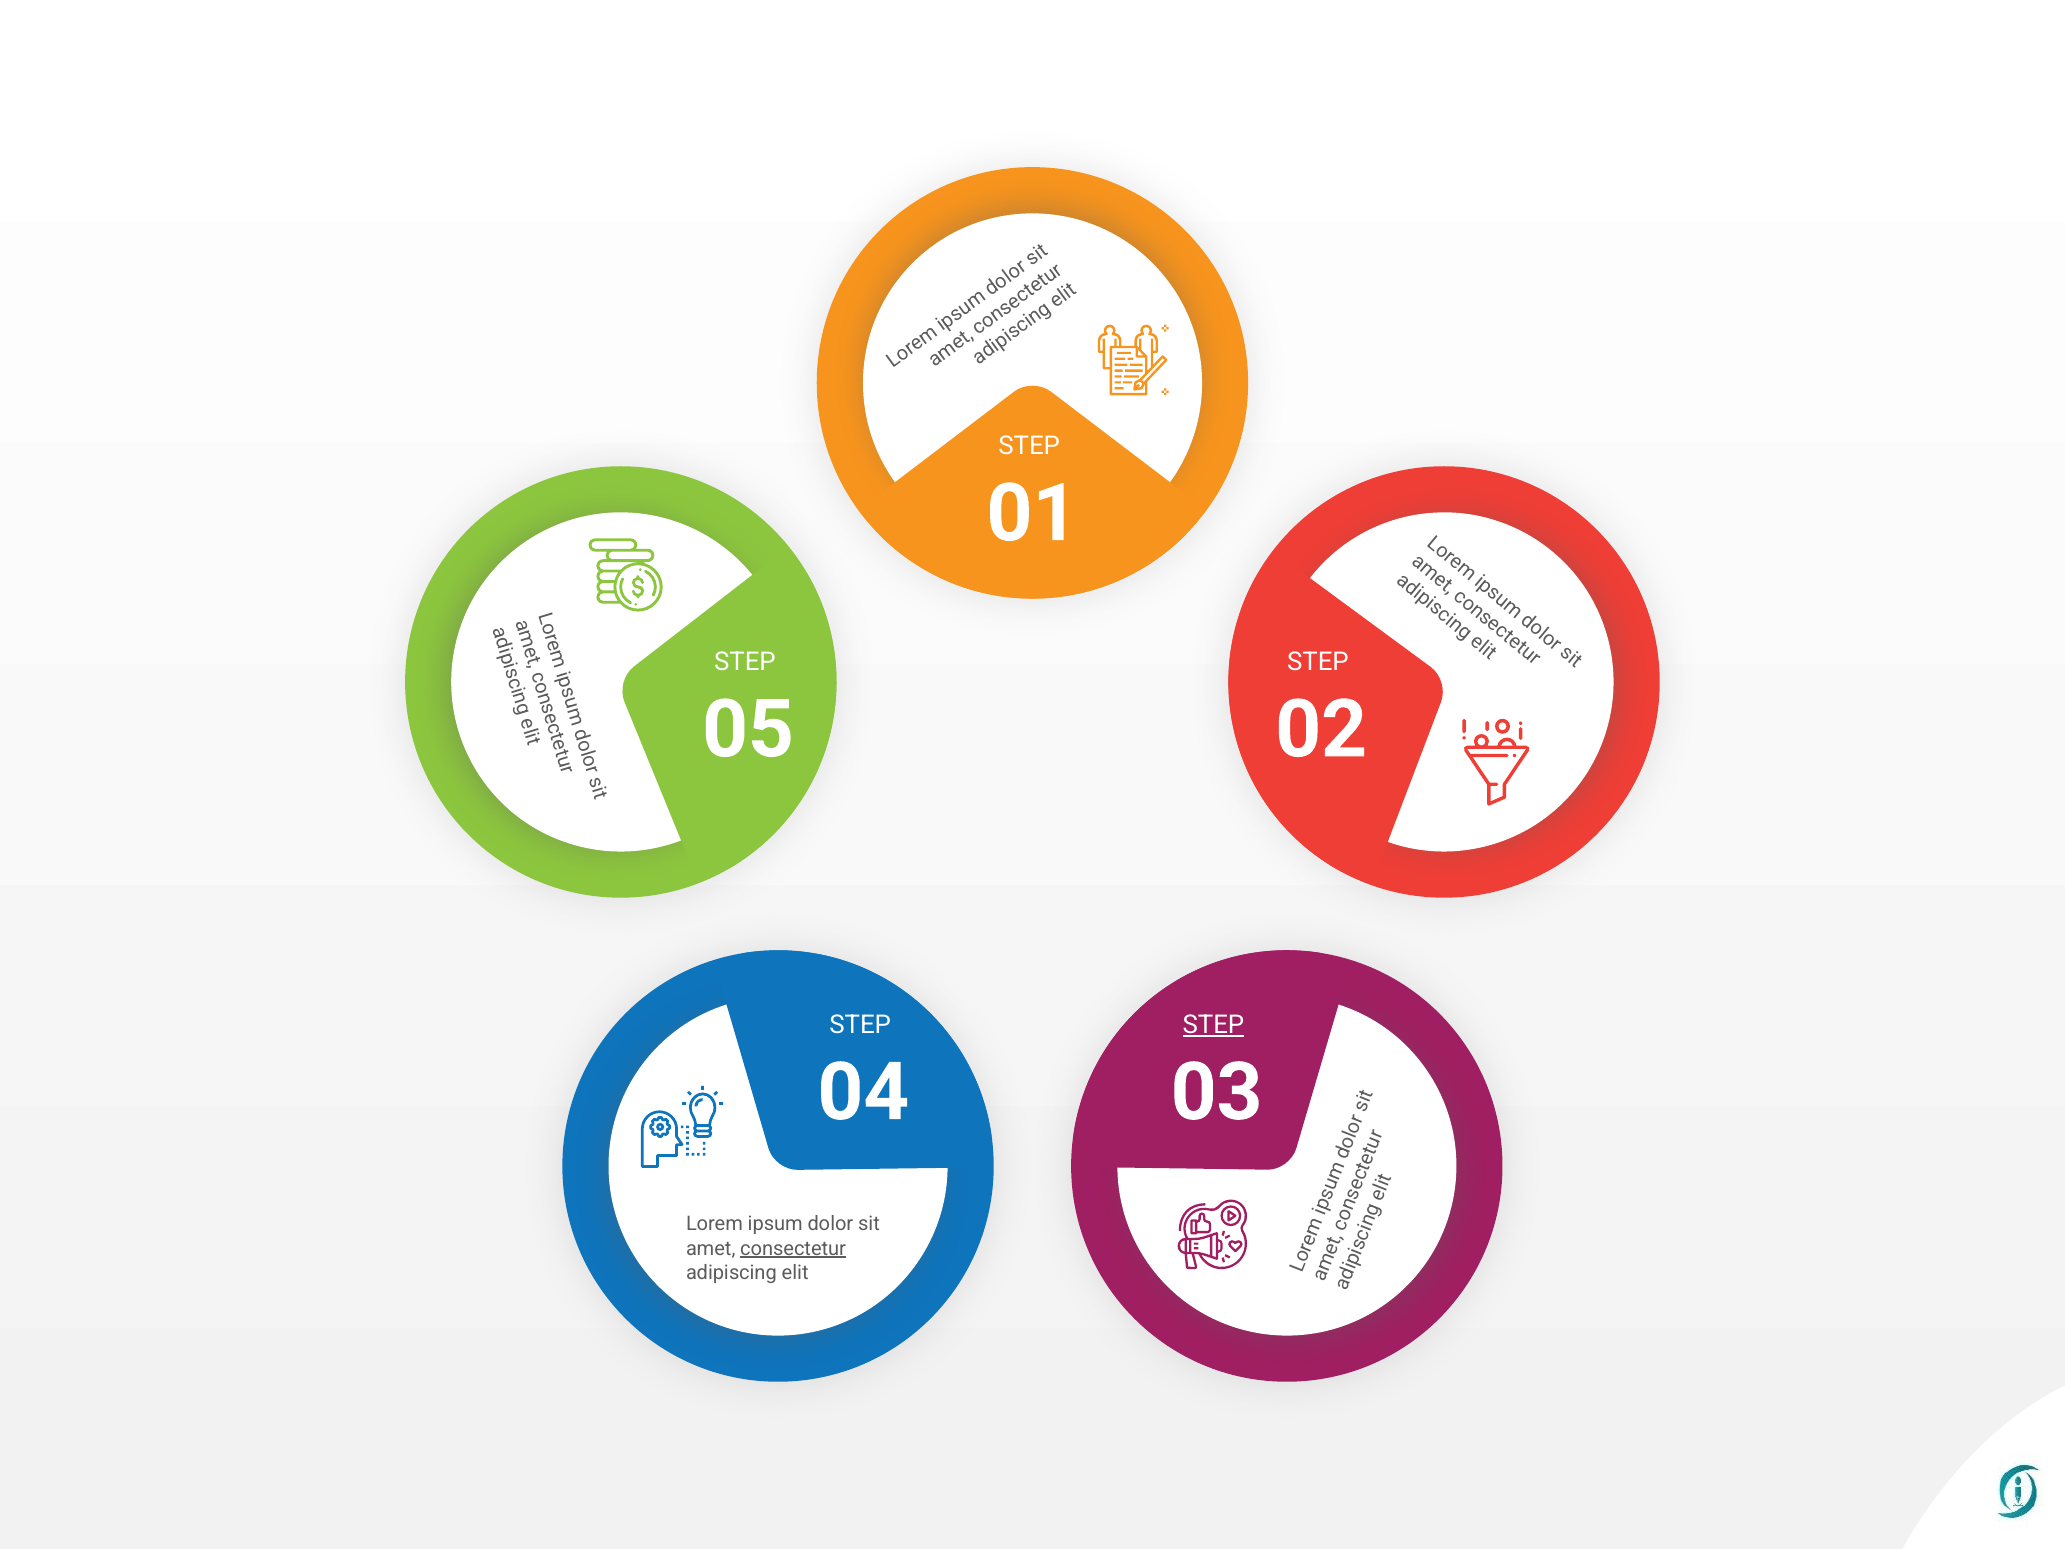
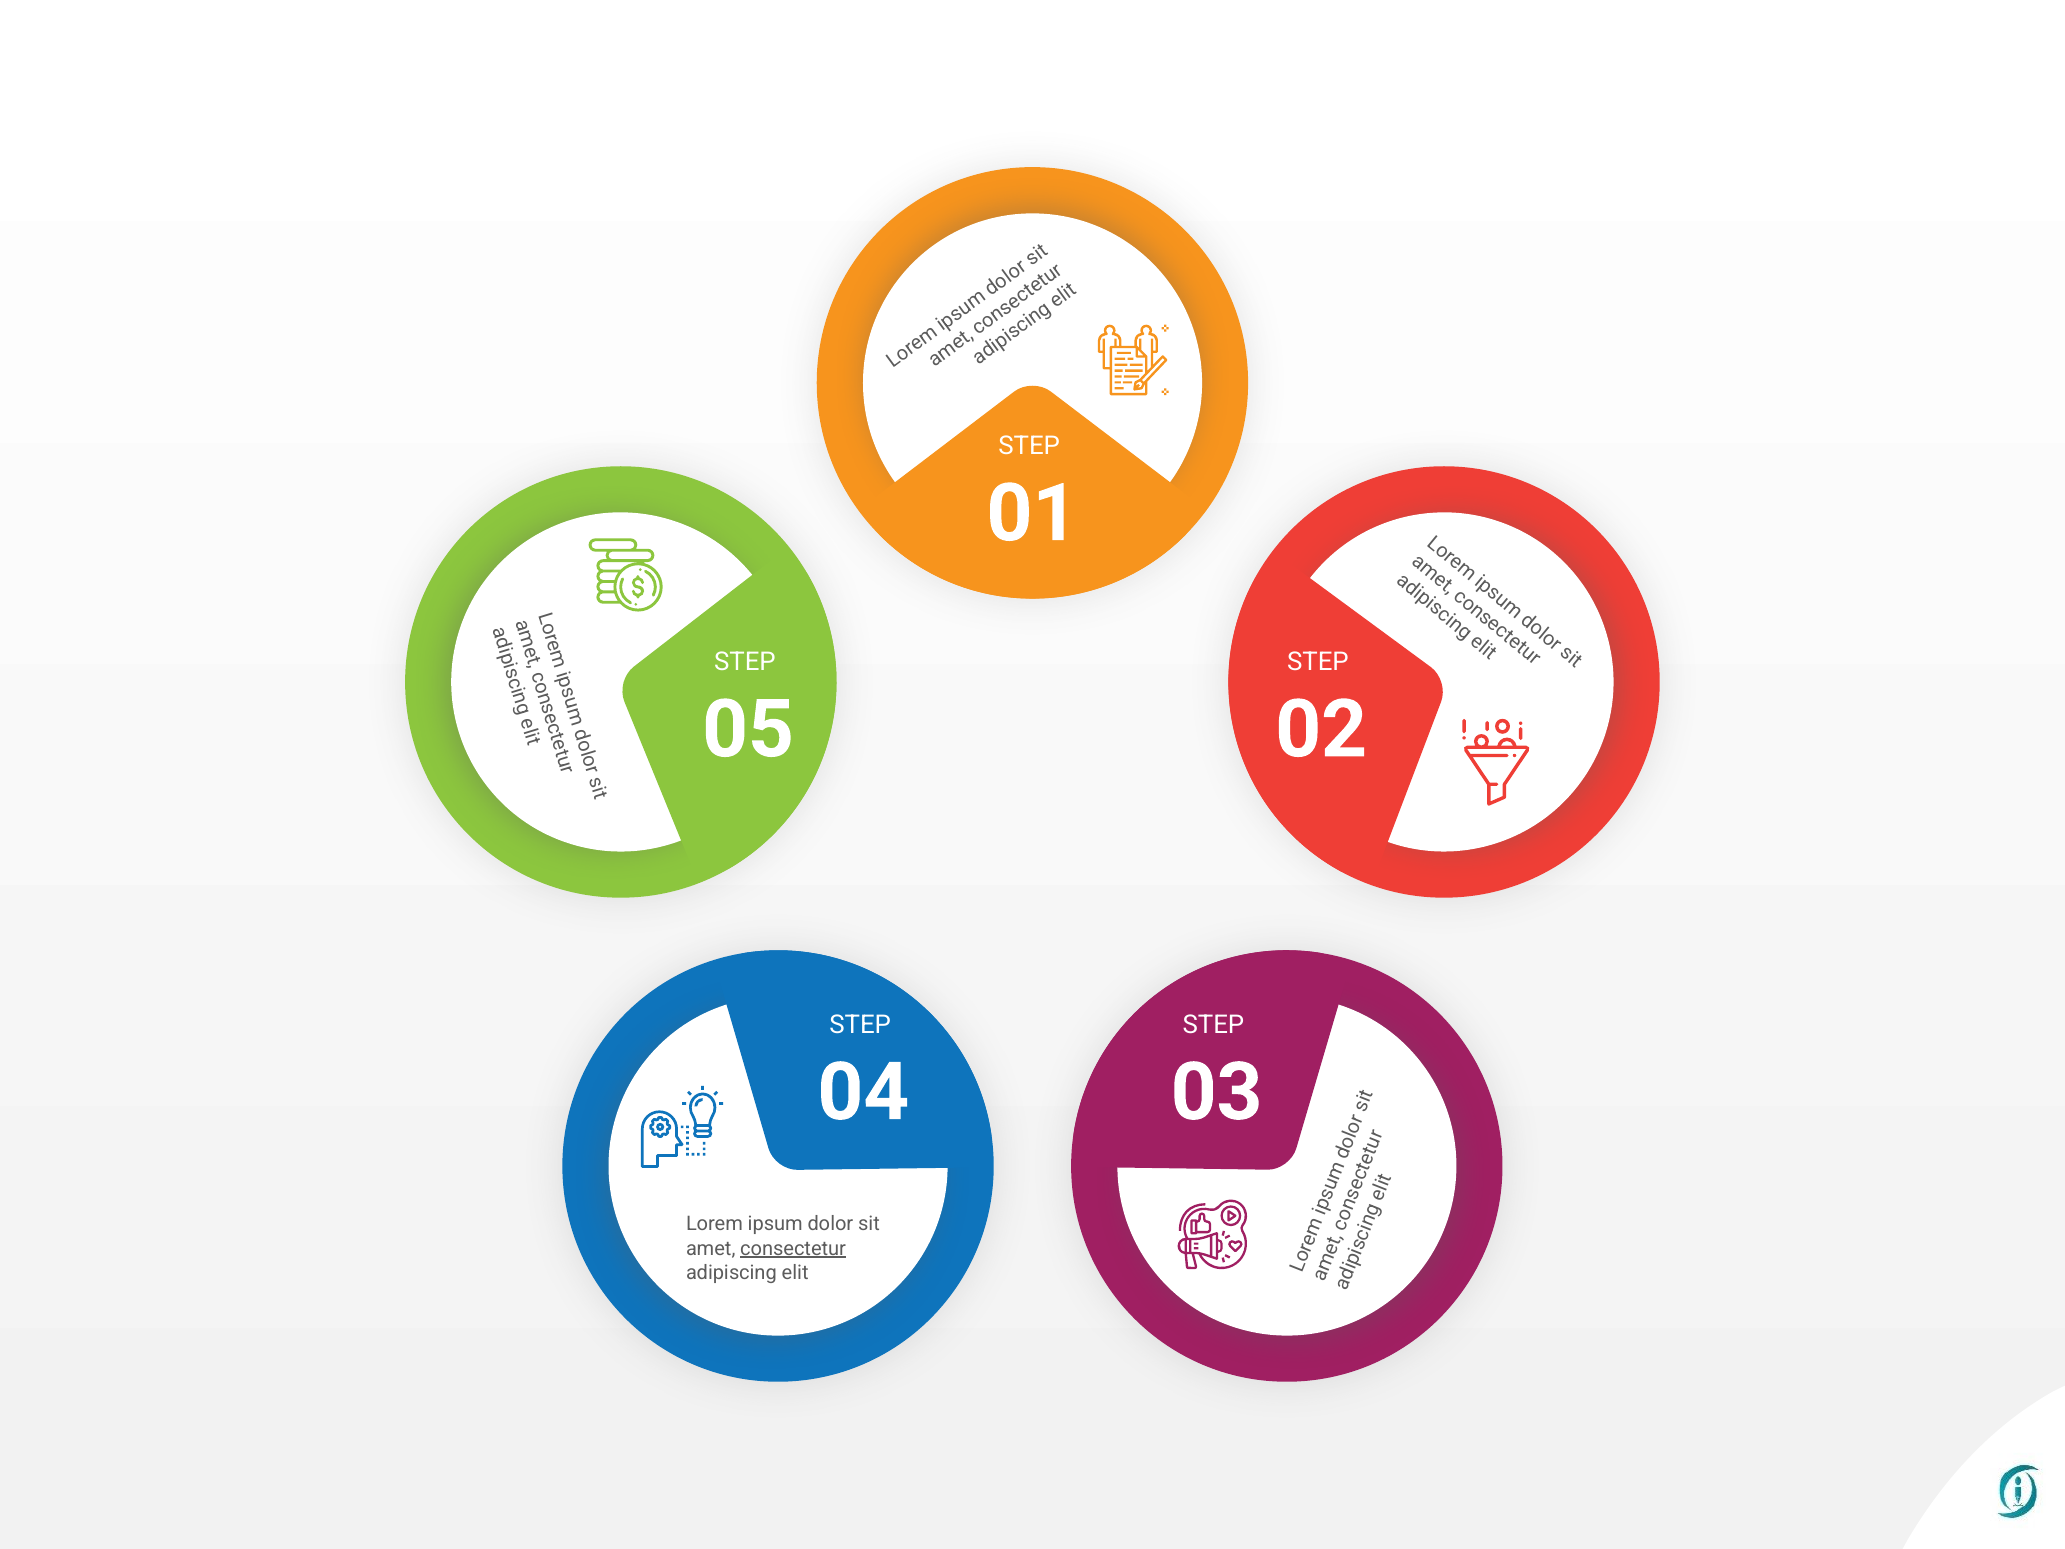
STEP at (1213, 1025) underline: present -> none
